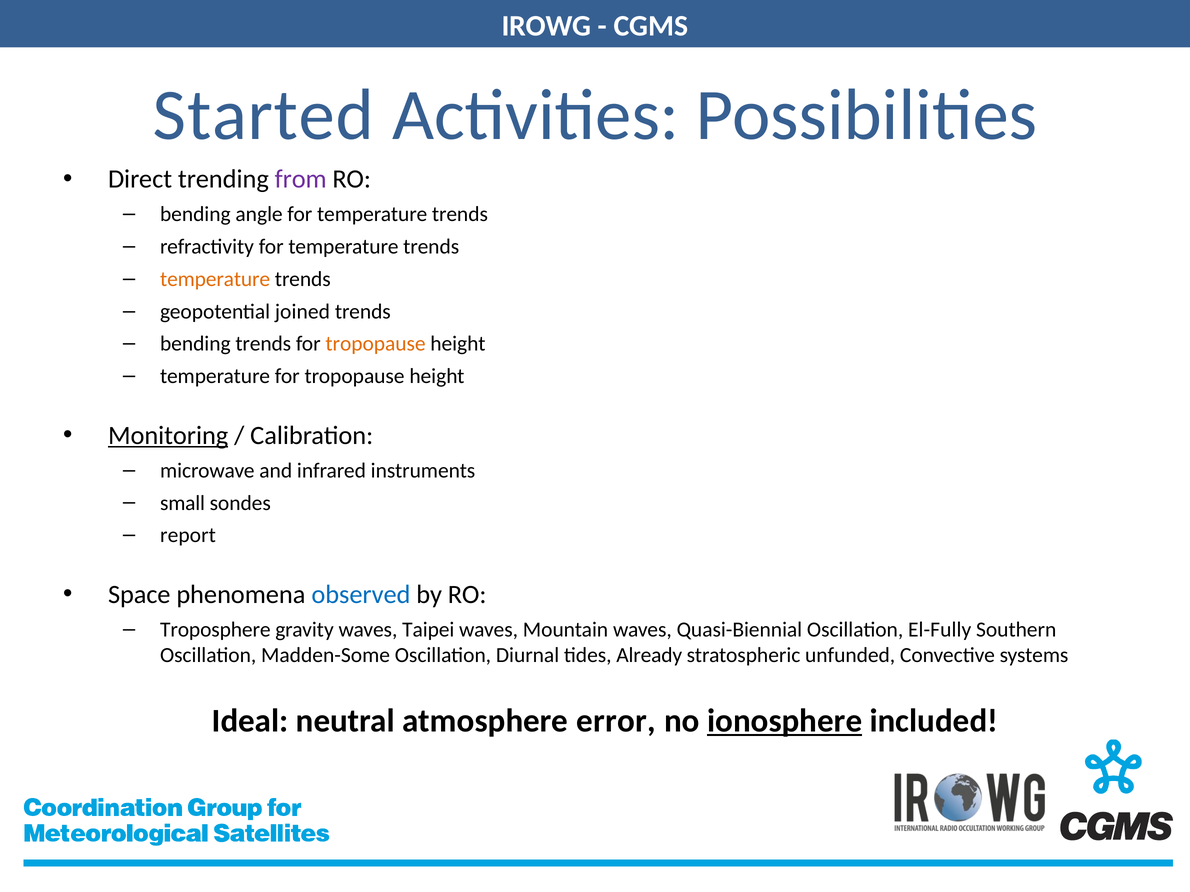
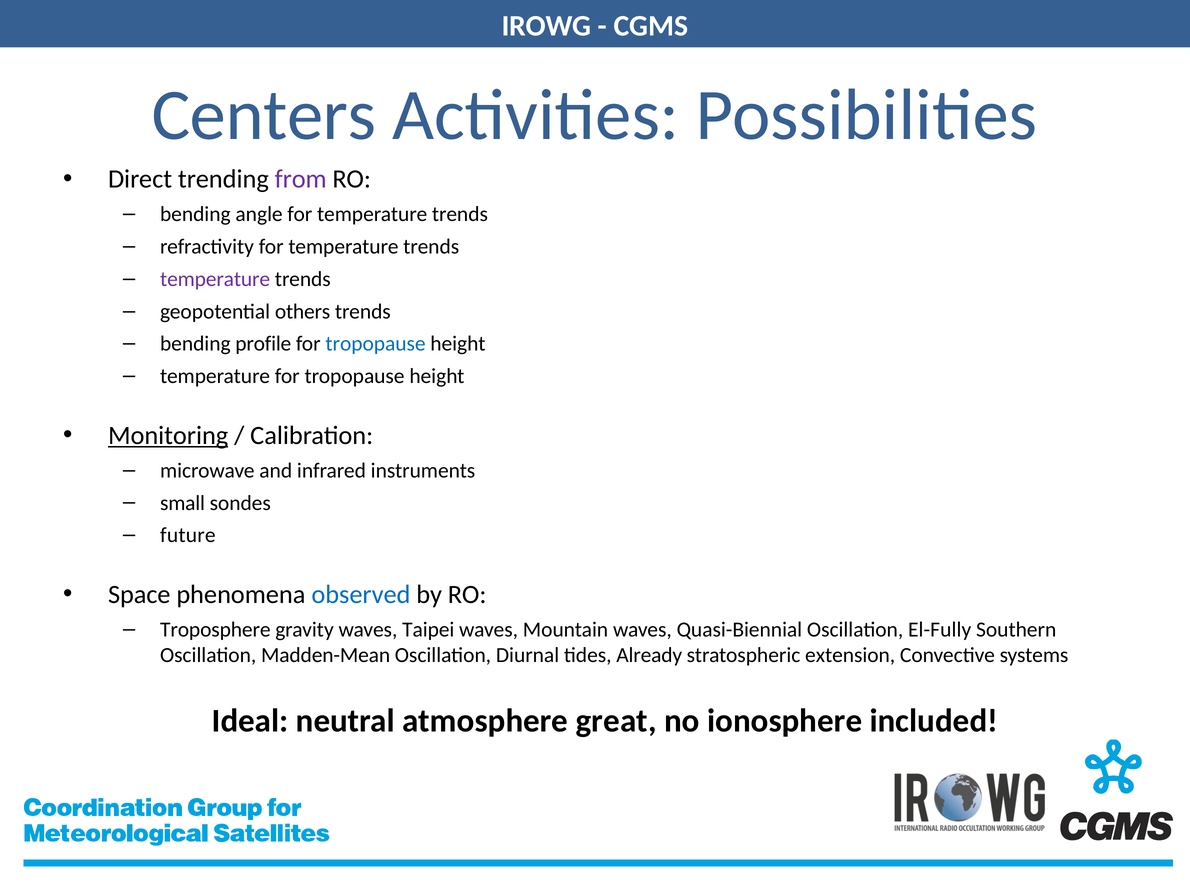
Started: Started -> Centers
temperature at (215, 279) colour: orange -> purple
joined: joined -> others
bending trends: trends -> profile
tropopause at (376, 344) colour: orange -> blue
report: report -> future
Madden-Some: Madden-Some -> Madden-Mean
unfunded: unfunded -> extension
error: error -> great
ionosphere underline: present -> none
